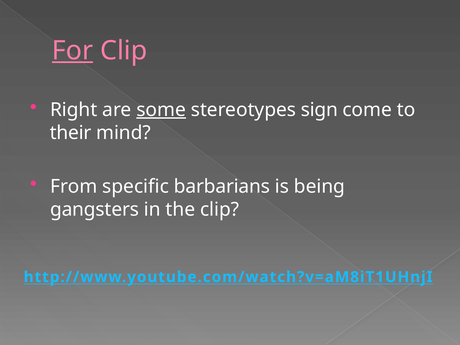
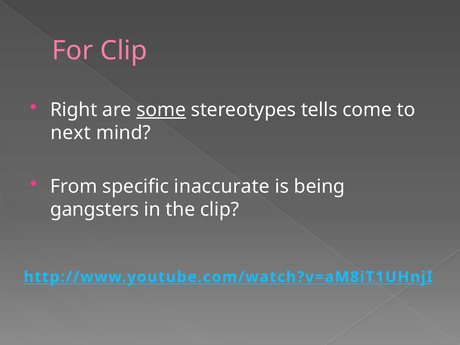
For underline: present -> none
sign: sign -> tells
their: their -> next
barbarians: barbarians -> inaccurate
